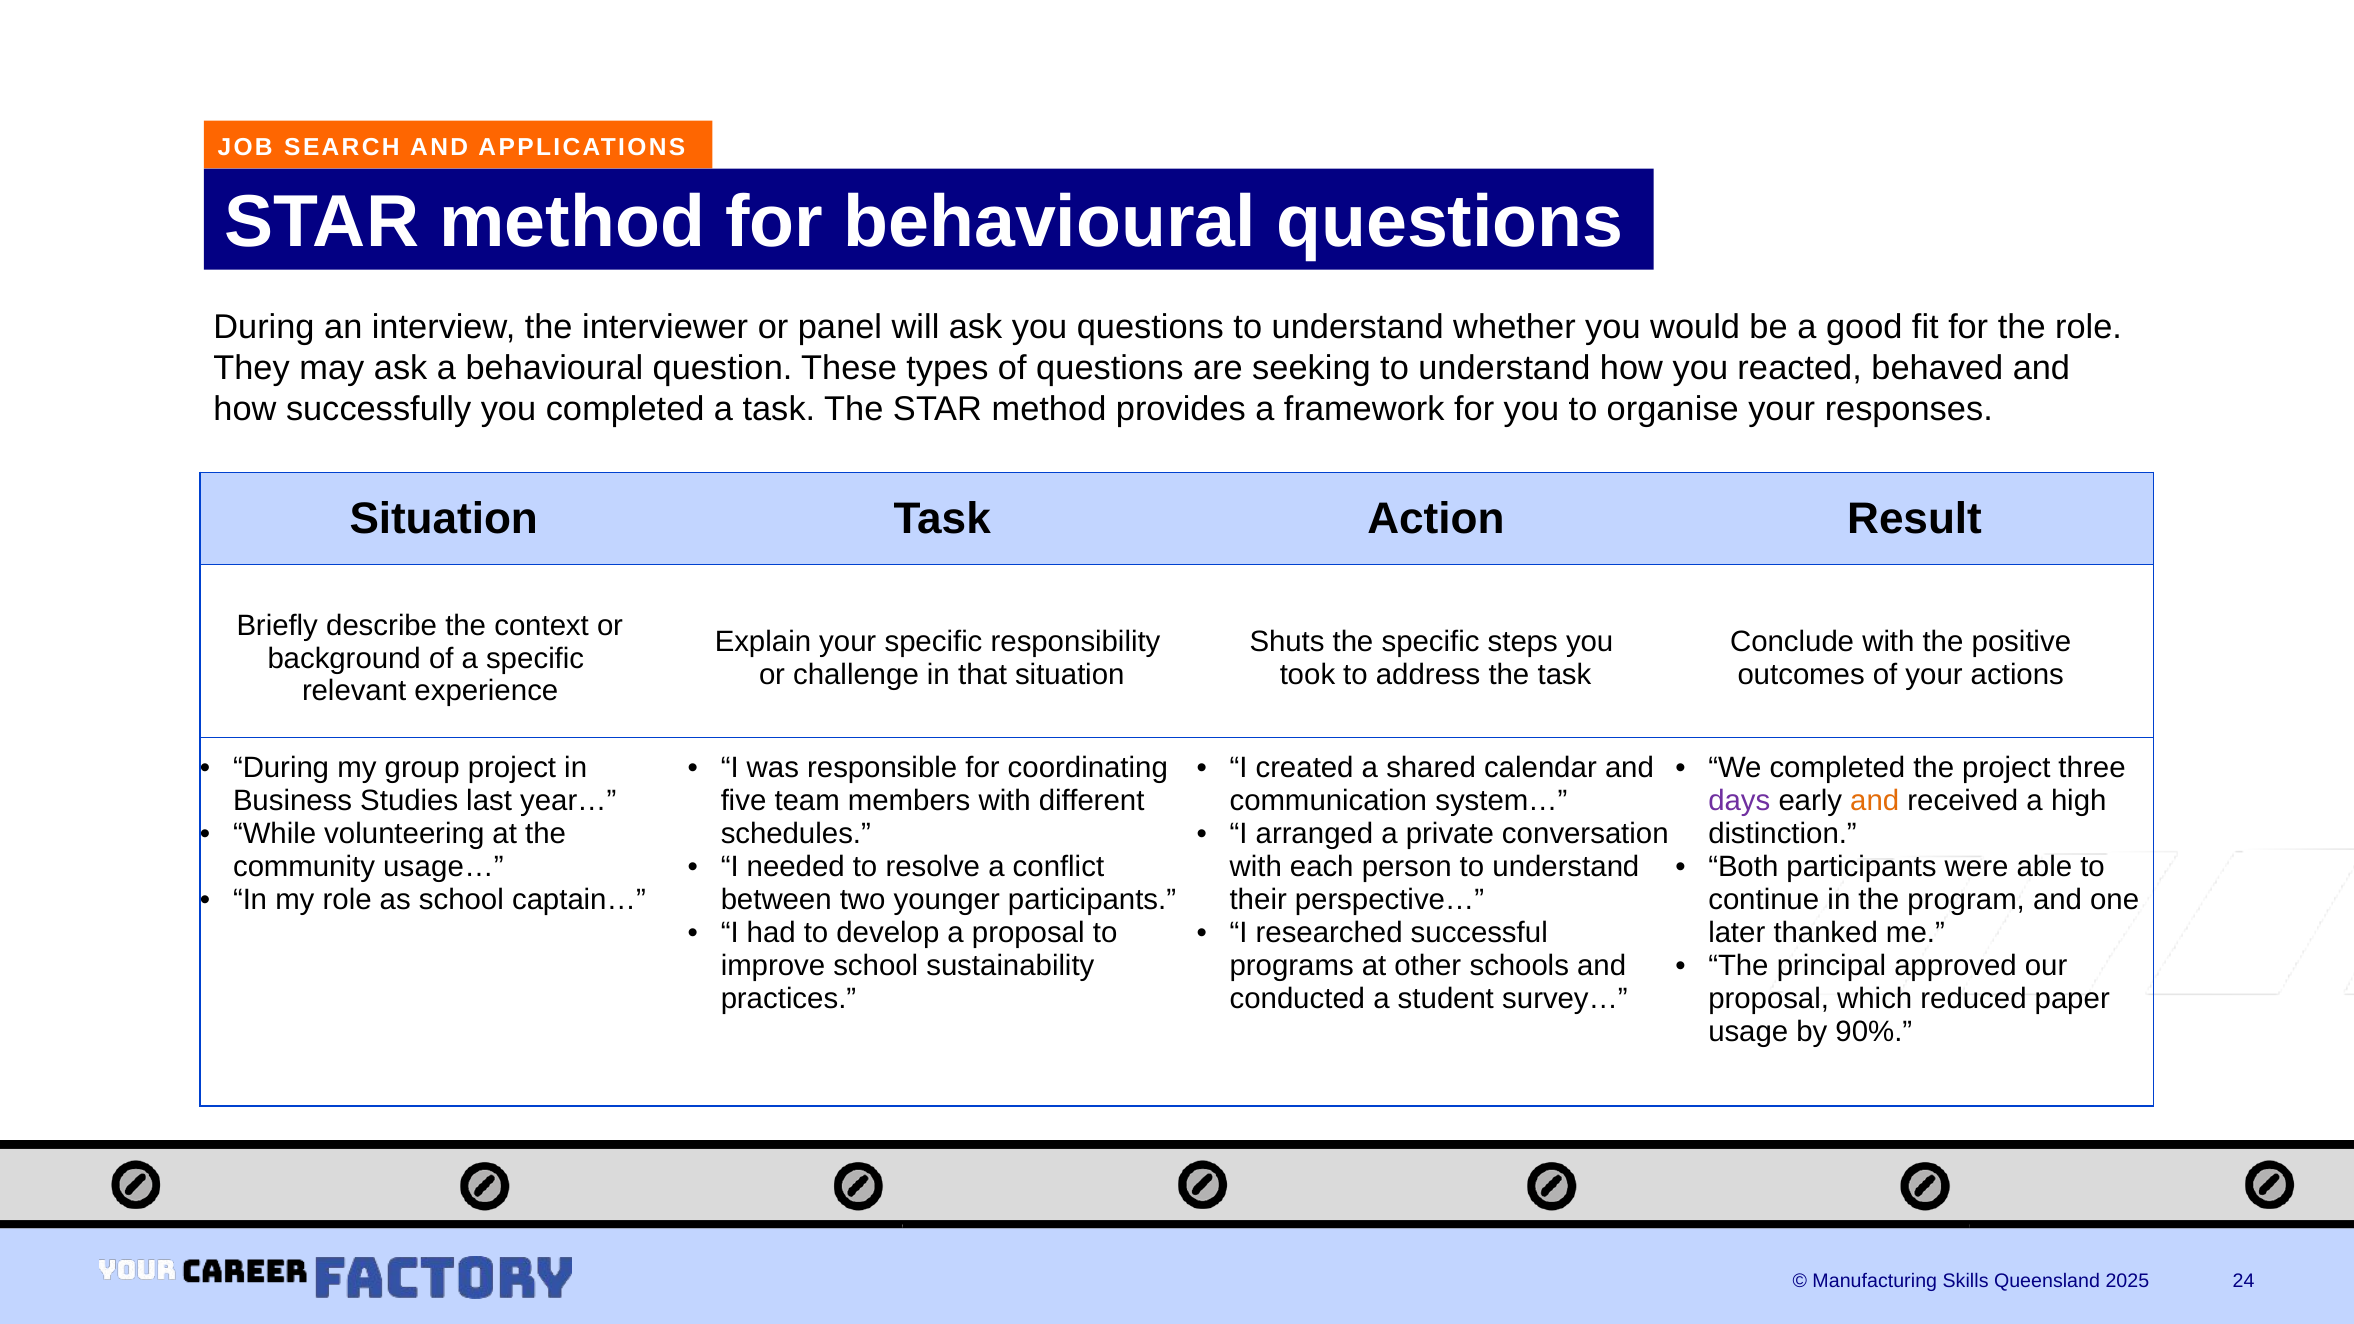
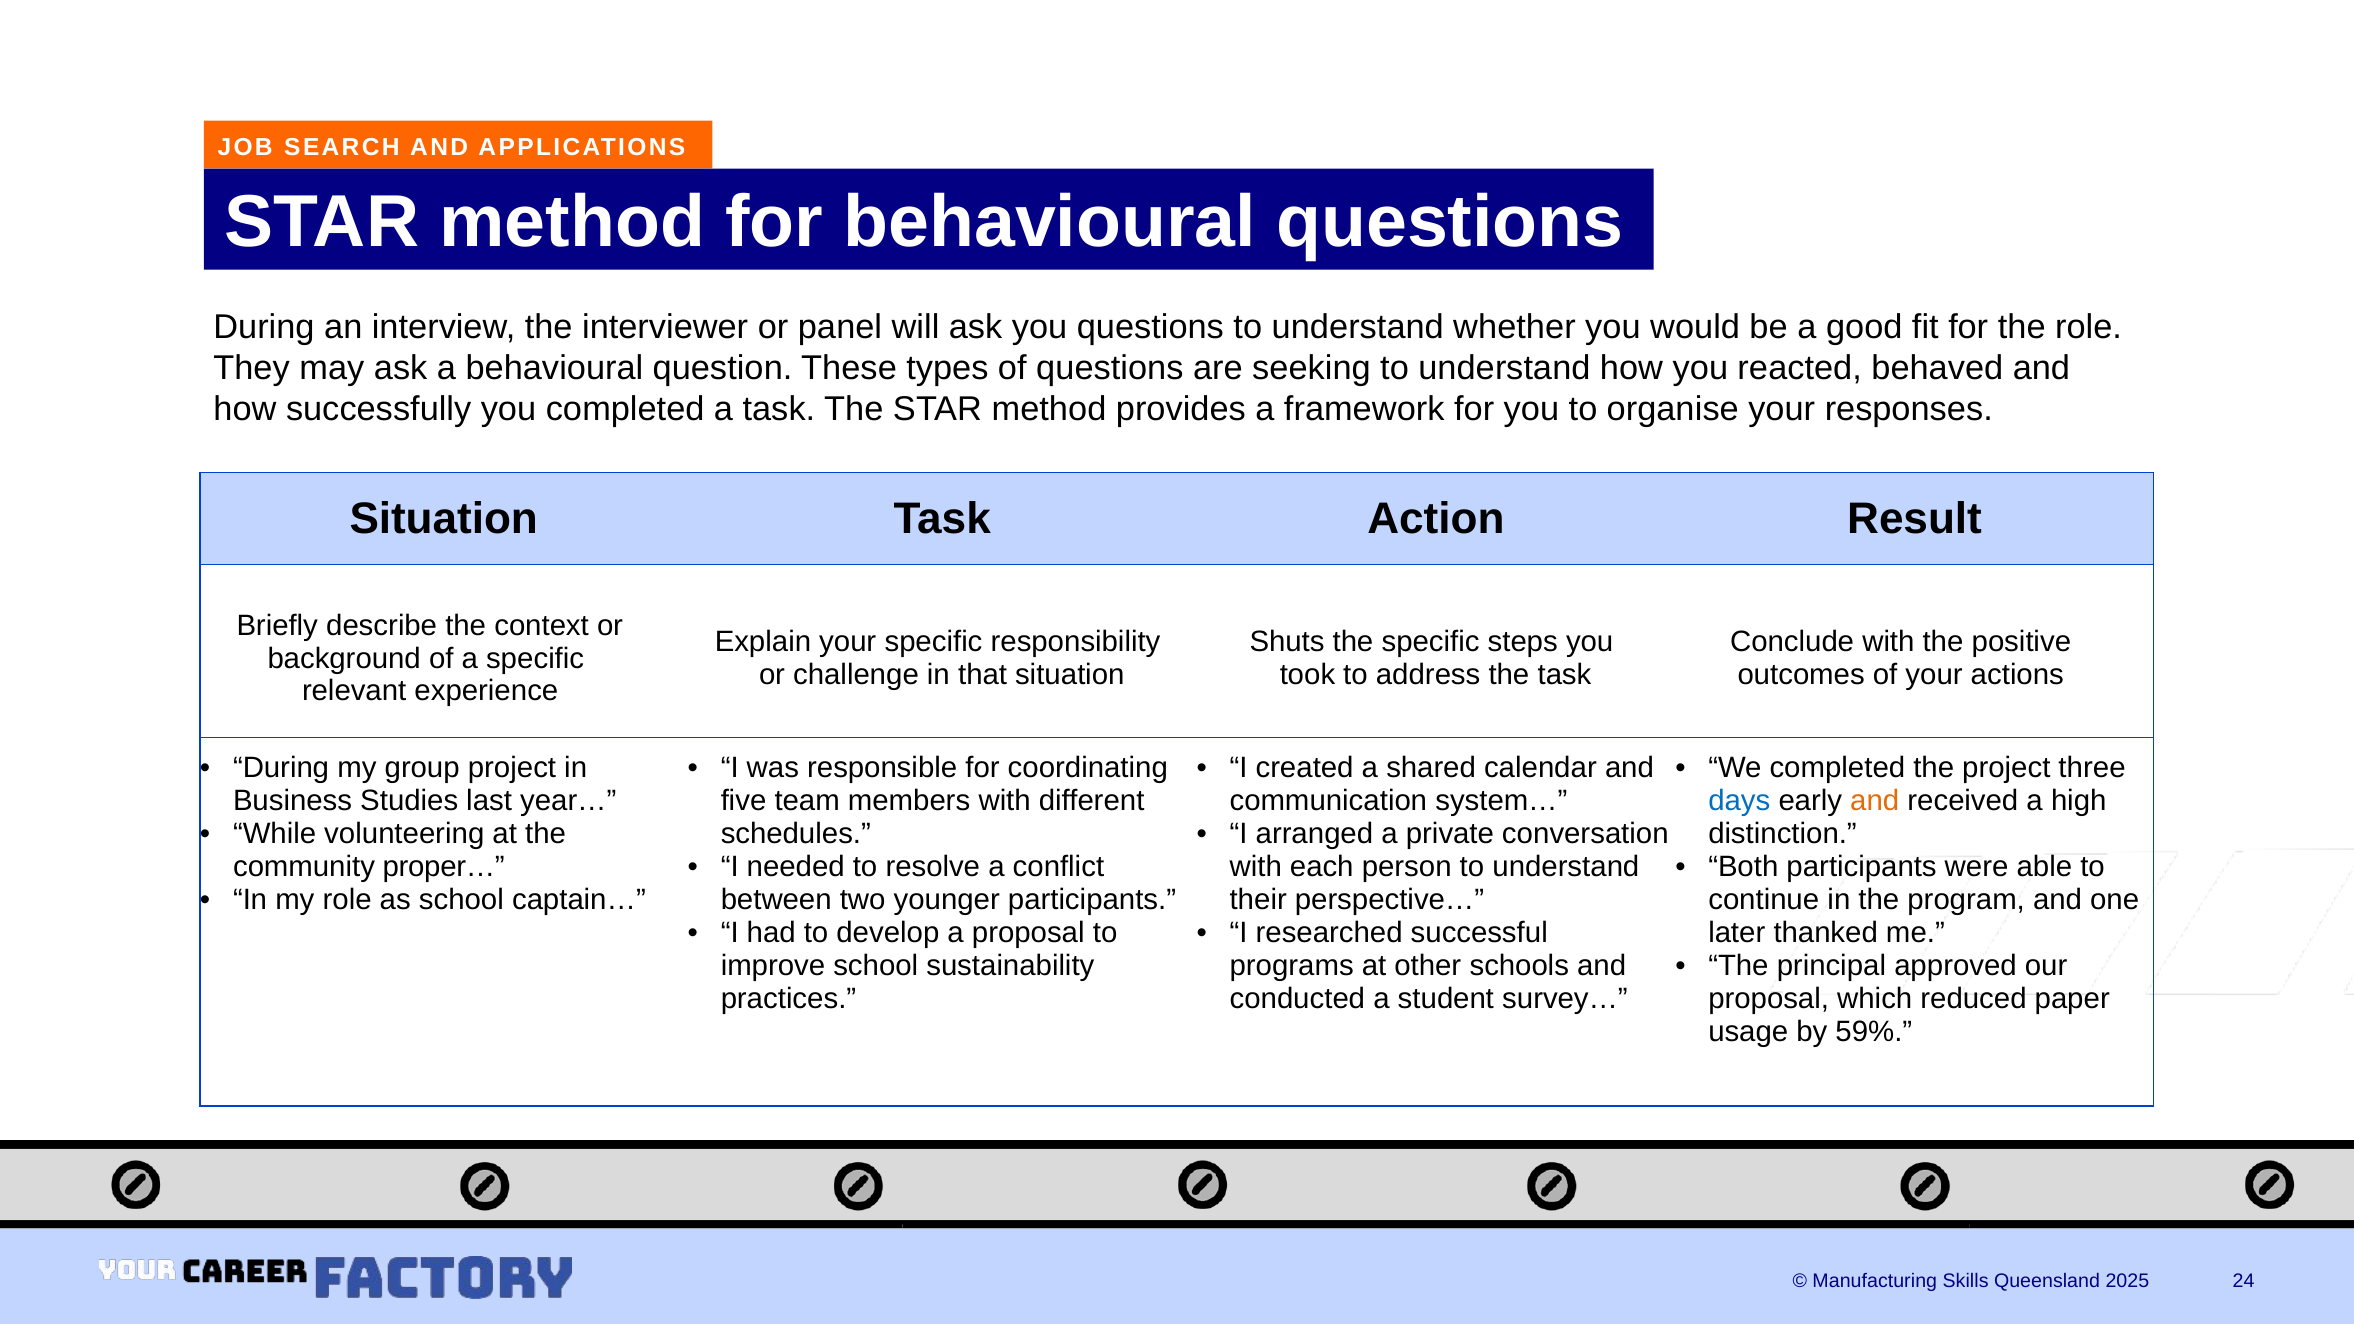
days colour: purple -> blue
usage…: usage… -> proper…
90%: 90% -> 59%
